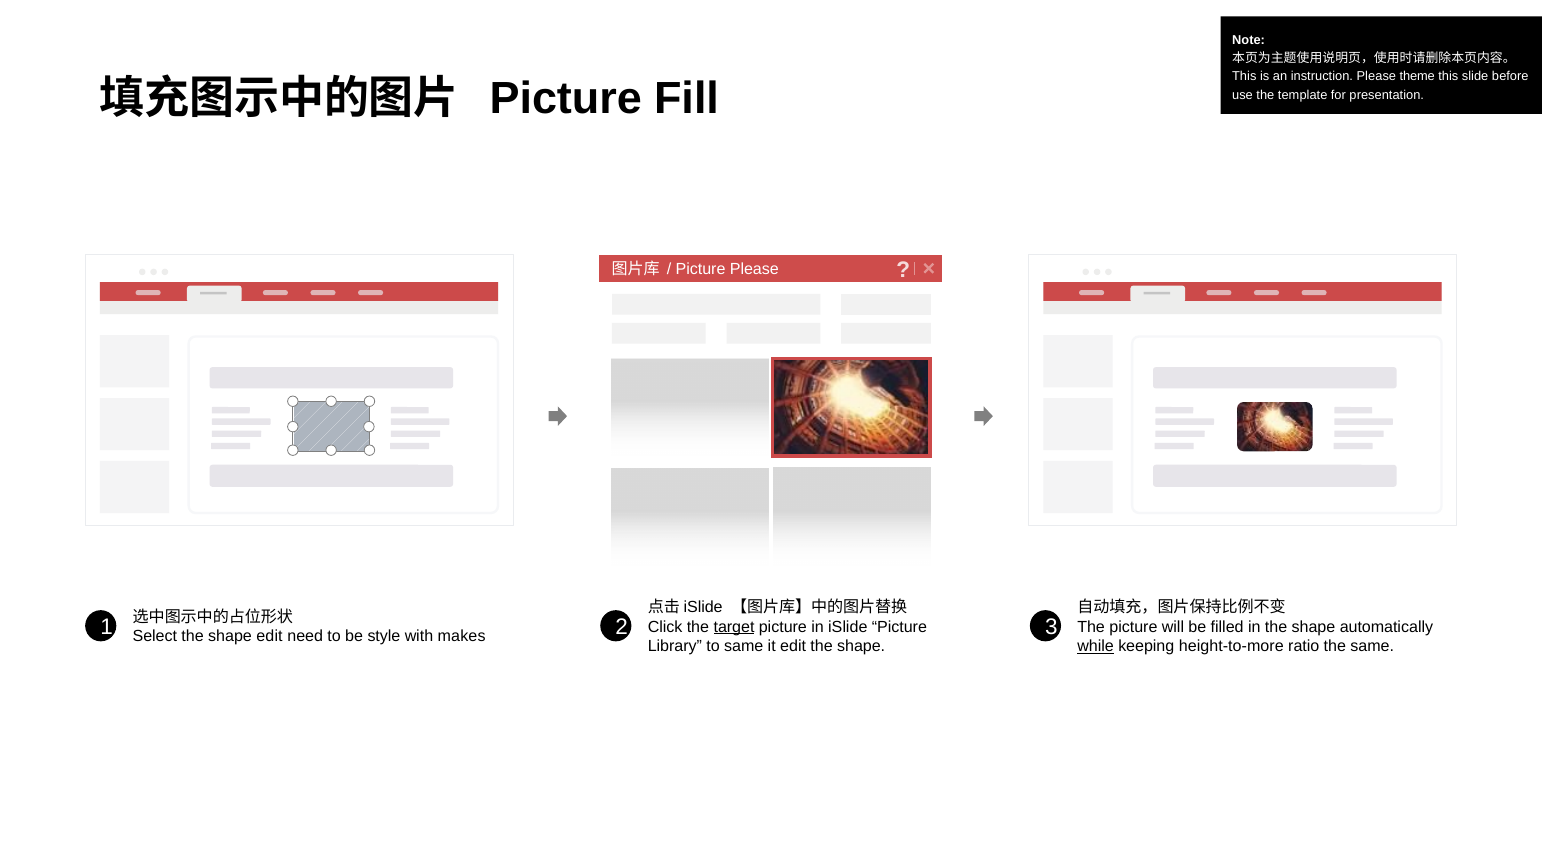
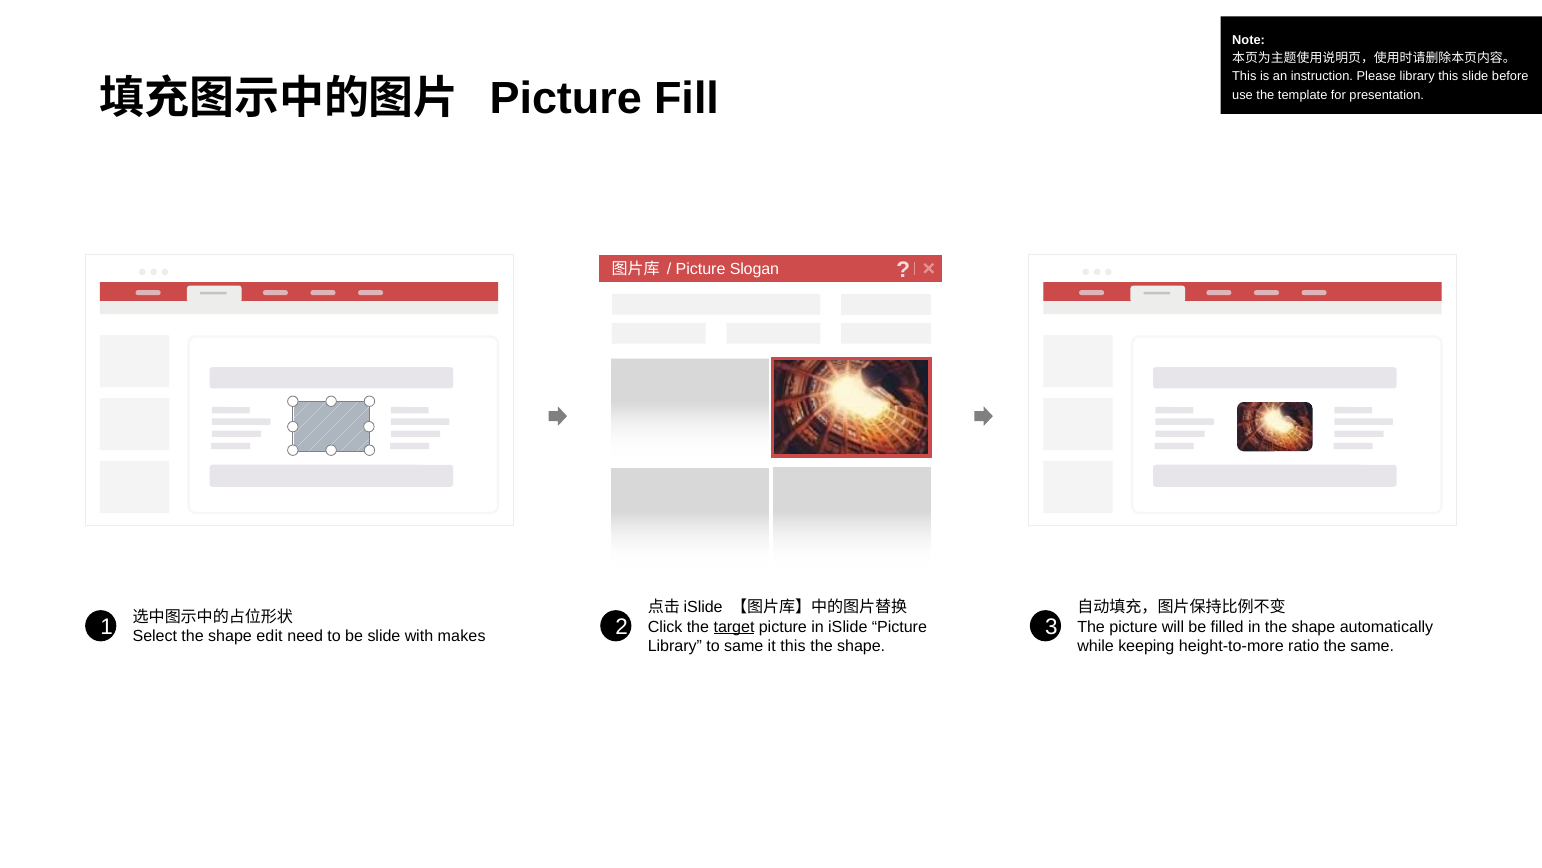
Please theme: theme -> library
Picture Please: Please -> Slogan
be style: style -> slide
it edit: edit -> this
while underline: present -> none
